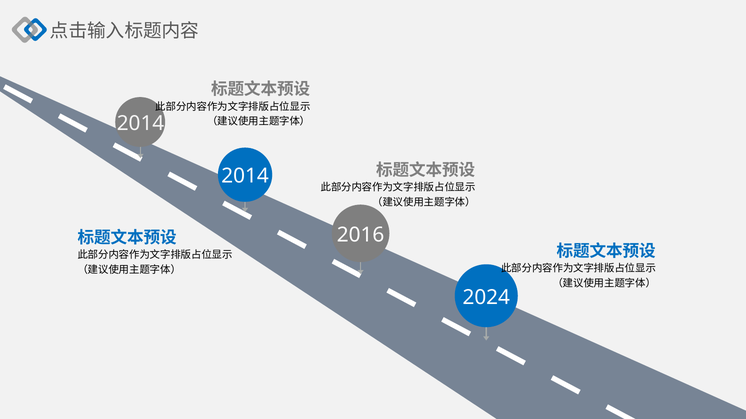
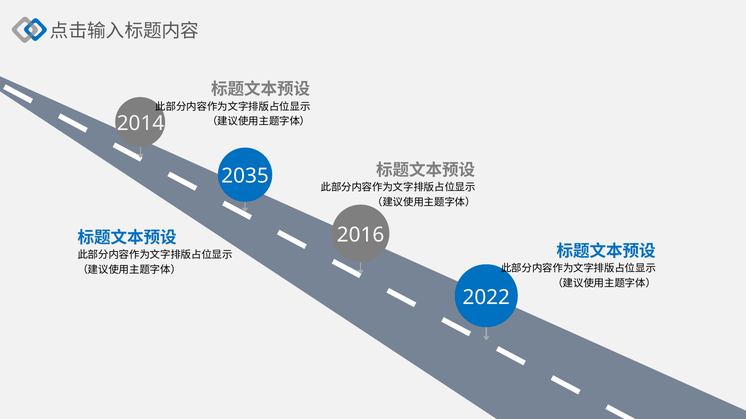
2014 at (245, 176): 2014 -> 2035
2024: 2024 -> 2022
